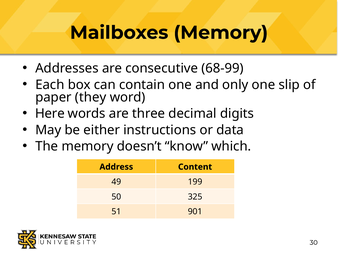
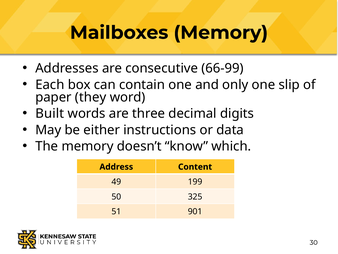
68-99: 68-99 -> 66-99
Here: Here -> Built
